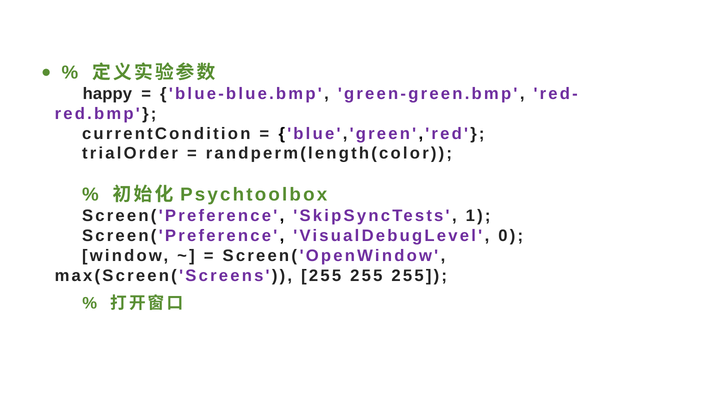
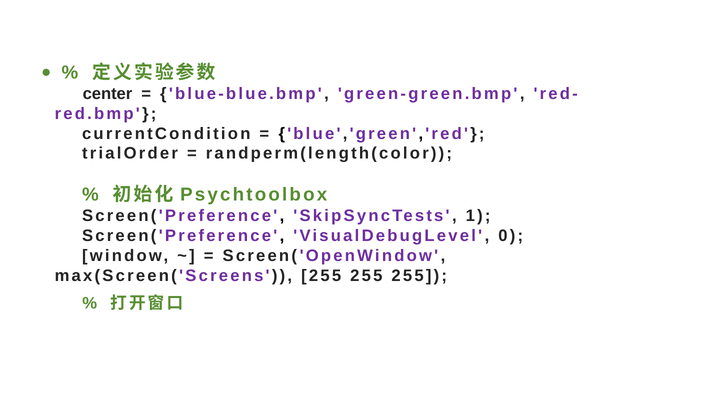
happy: happy -> center
